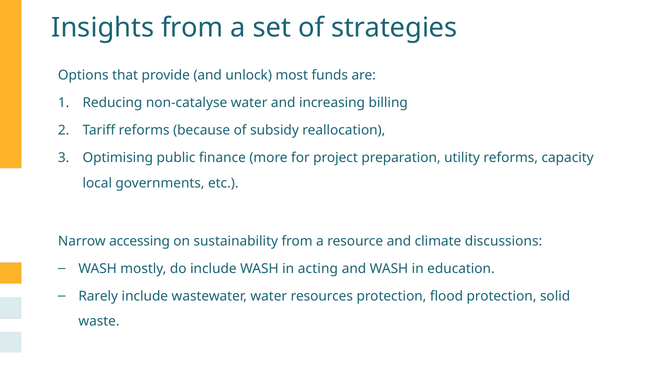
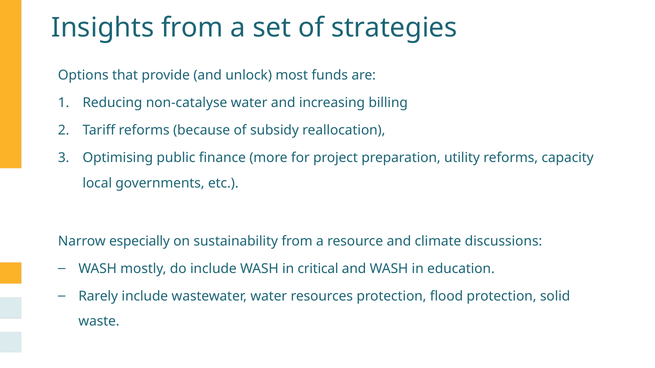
accessing: accessing -> especially
acting: acting -> critical
